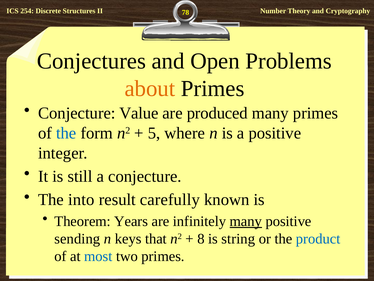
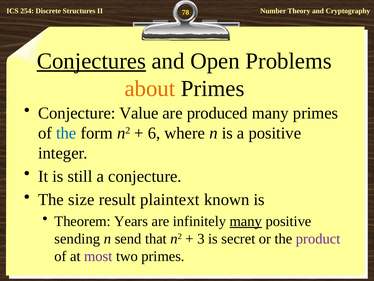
Conjectures underline: none -> present
5: 5 -> 6
into: into -> size
carefully: carefully -> plaintext
keys: keys -> send
8: 8 -> 3
string: string -> secret
product colour: blue -> purple
most colour: blue -> purple
